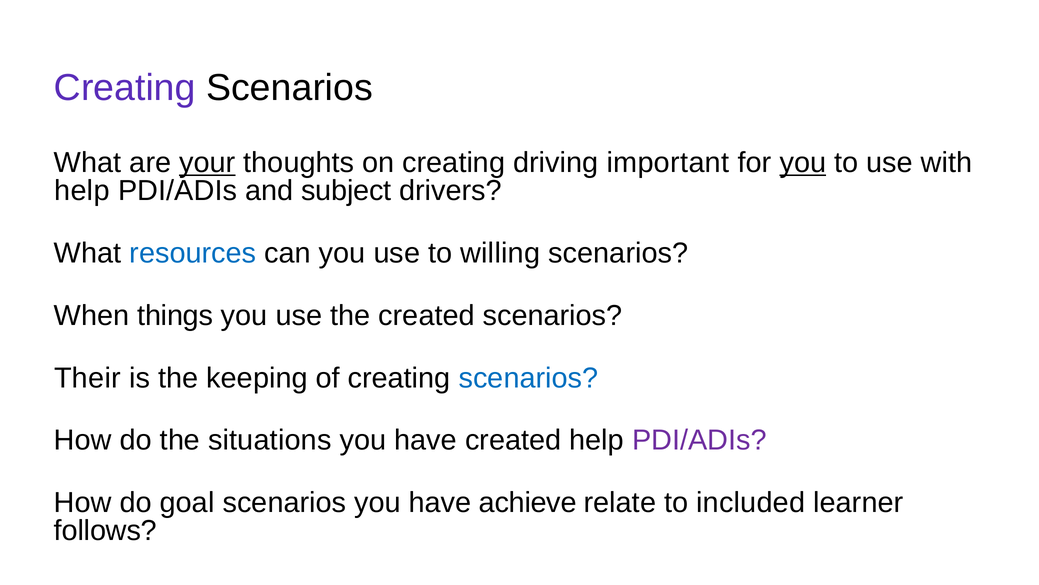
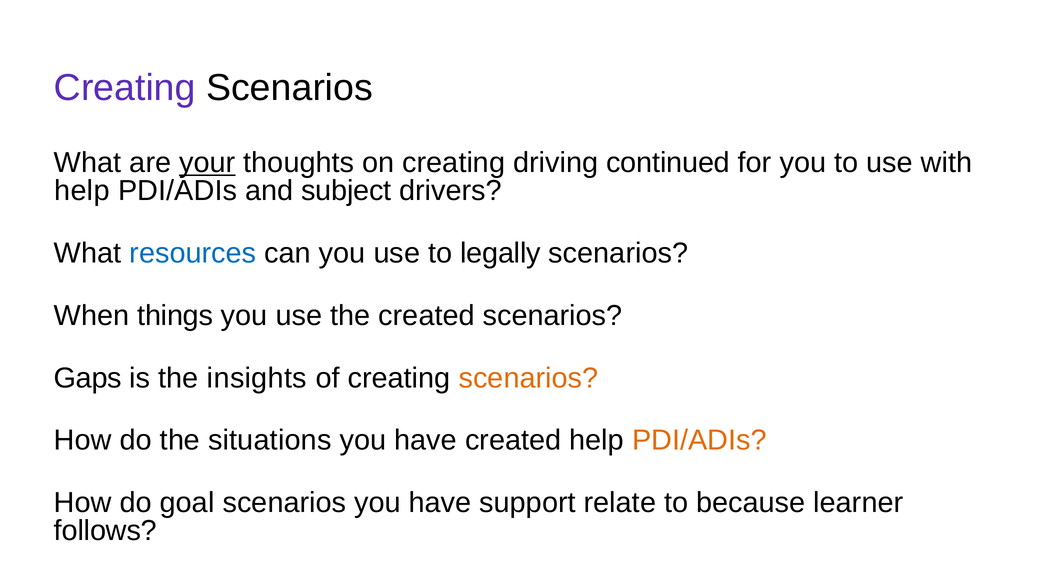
important: important -> continued
you at (803, 163) underline: present -> none
willing: willing -> legally
Their: Their -> Gaps
keeping: keeping -> insights
scenarios at (528, 378) colour: blue -> orange
PDI/ADIs at (699, 440) colour: purple -> orange
achieve: achieve -> support
included: included -> because
